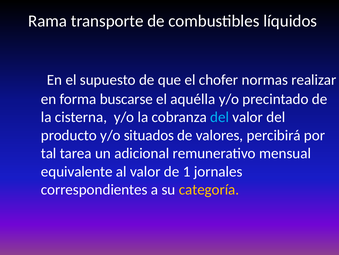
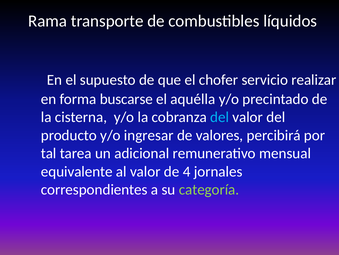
normas: normas -> servicio
situados: situados -> ingresar
1: 1 -> 4
categoría colour: yellow -> light green
